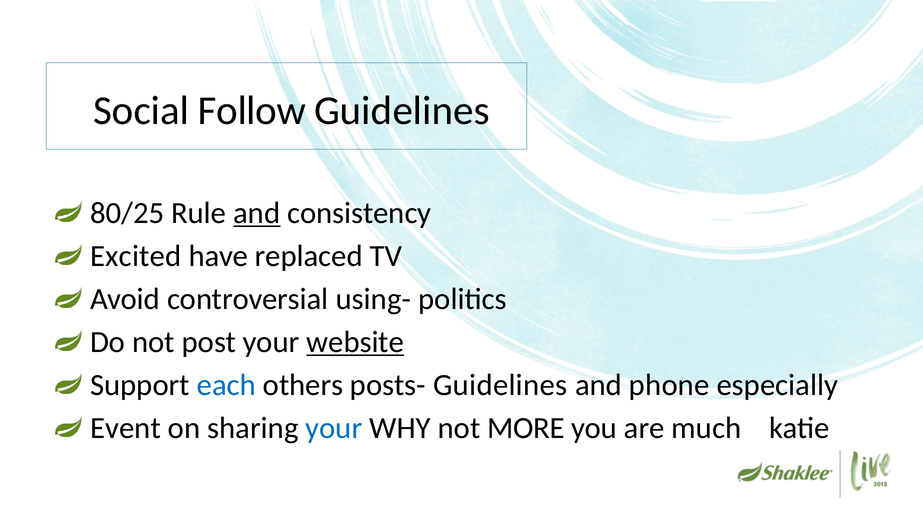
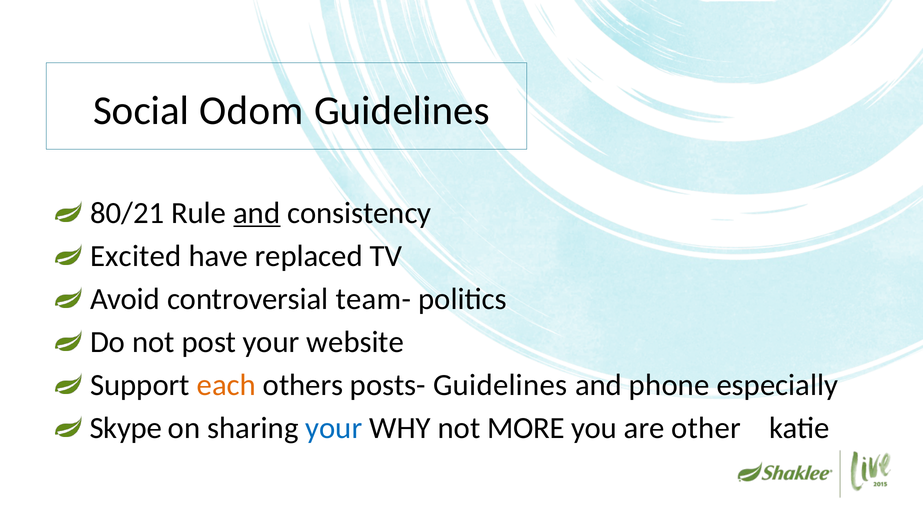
Follow: Follow -> Odom
80/25: 80/25 -> 80/21
using-: using- -> team-
website underline: present -> none
each colour: blue -> orange
Event: Event -> Skype
much: much -> other
